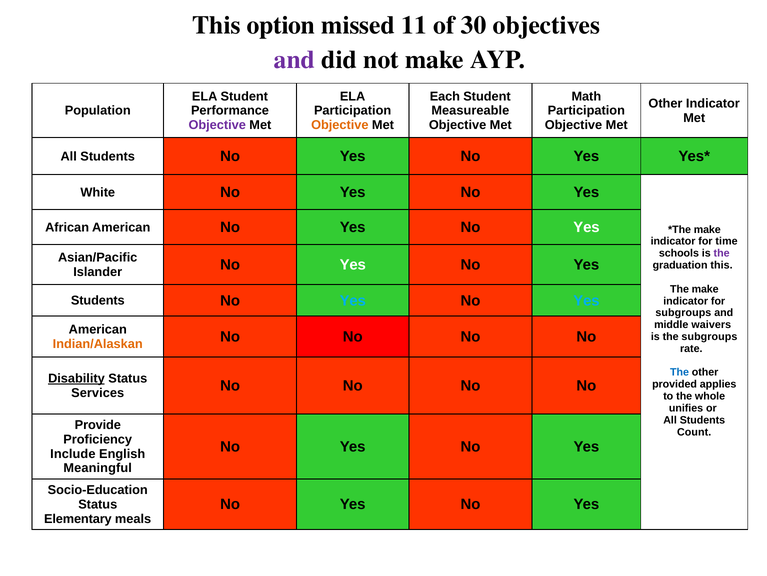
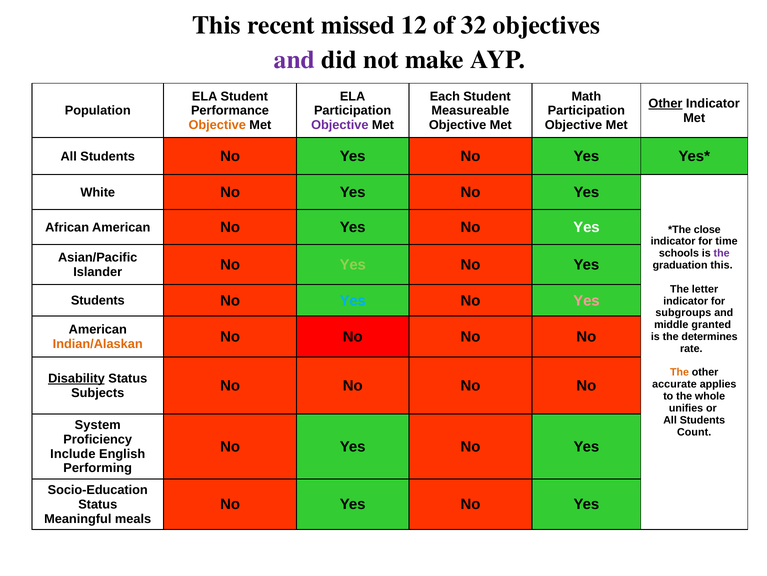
option: option -> recent
11: 11 -> 12
30: 30 -> 32
Other at (665, 103) underline: none -> present
Objective at (217, 125) colour: purple -> orange
Objective at (340, 125) colour: orange -> purple
make at (707, 229): make -> close
Yes at (353, 264) colour: white -> light green
The make: make -> letter
Yes at (586, 300) colour: light blue -> pink
waivers: waivers -> granted
the subgroups: subgroups -> determines
The at (680, 372) colour: blue -> orange
provided: provided -> accurate
Services: Services -> Subjects
Provide: Provide -> System
Meaningful: Meaningful -> Performing
Elementary: Elementary -> Meaningful
